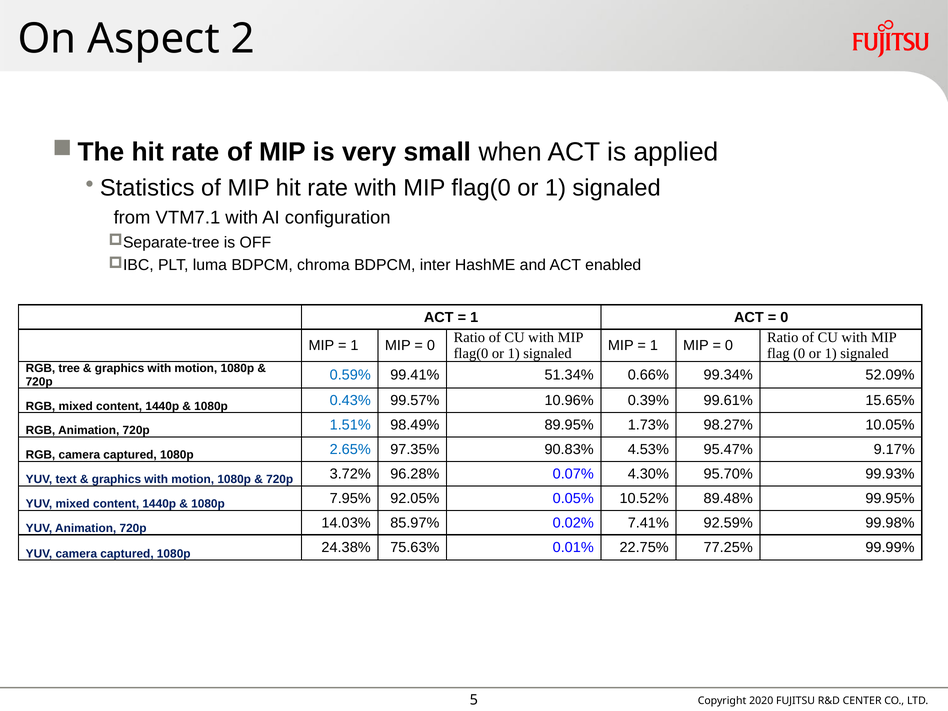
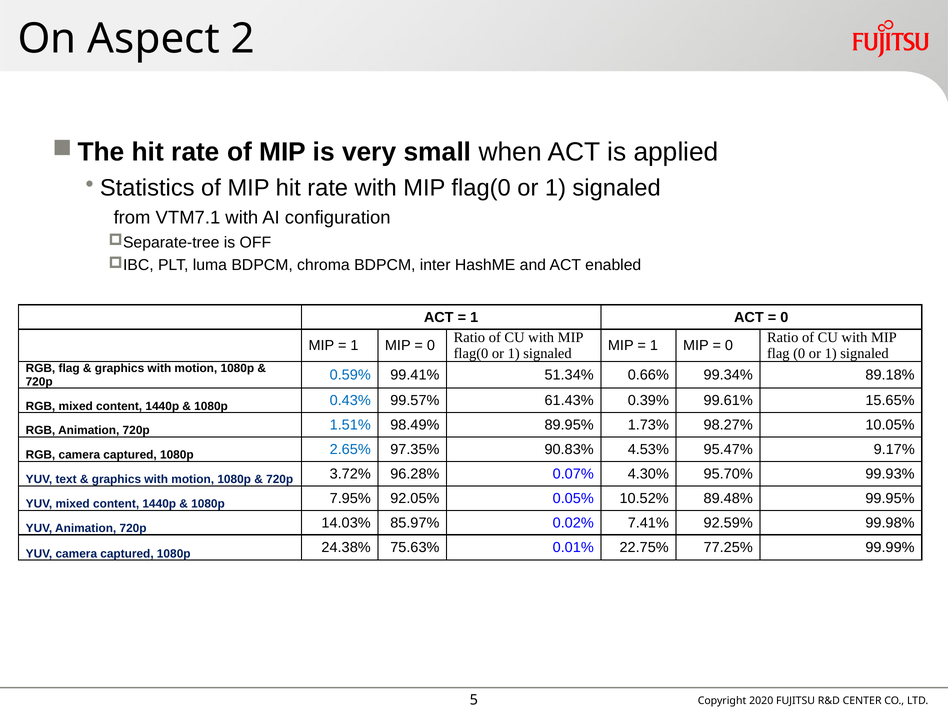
RGB tree: tree -> flag
52.09%: 52.09% -> 89.18%
10.96%: 10.96% -> 61.43%
